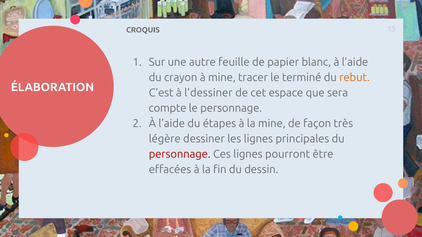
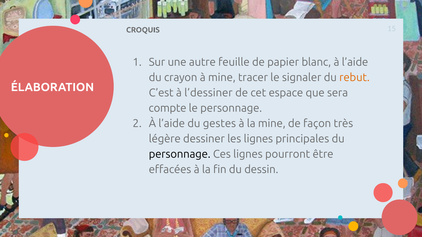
terminé: terminé -> signaler
étapes: étapes -> gestes
personnage at (180, 154) colour: red -> black
